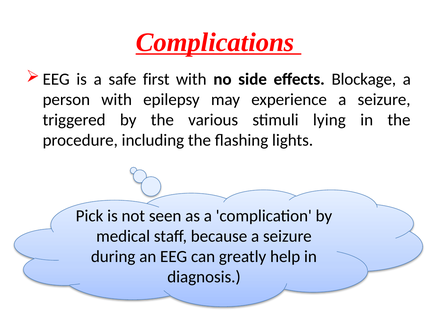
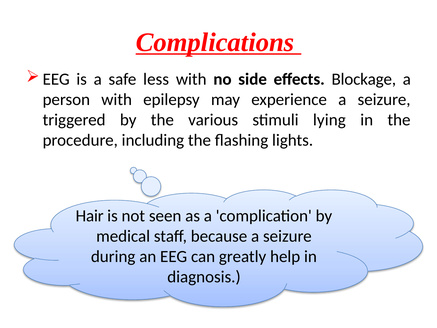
first: first -> less
Pick: Pick -> Hair
